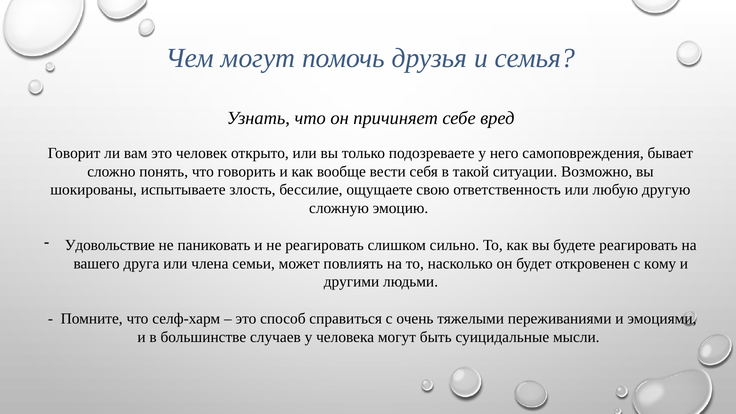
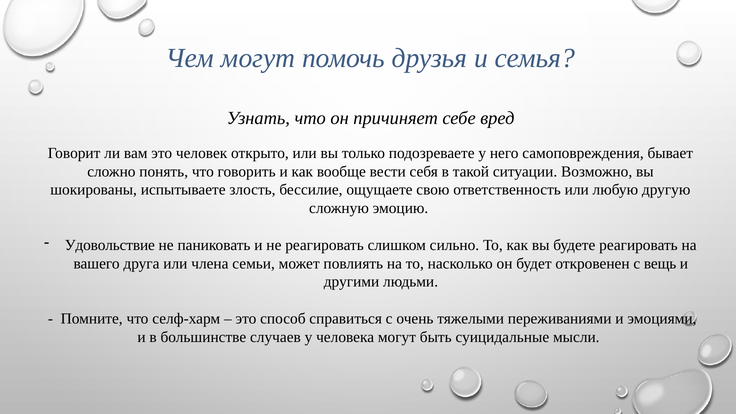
кому: кому -> вещь
